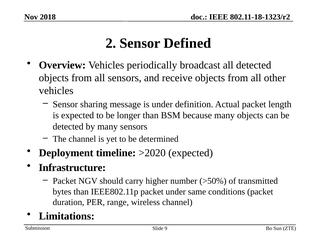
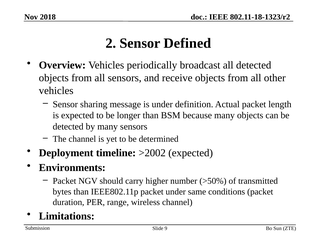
>2020: >2020 -> >2002
Infrastructure: Infrastructure -> Environments
